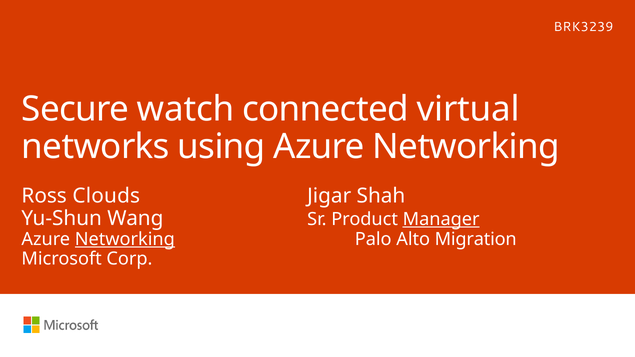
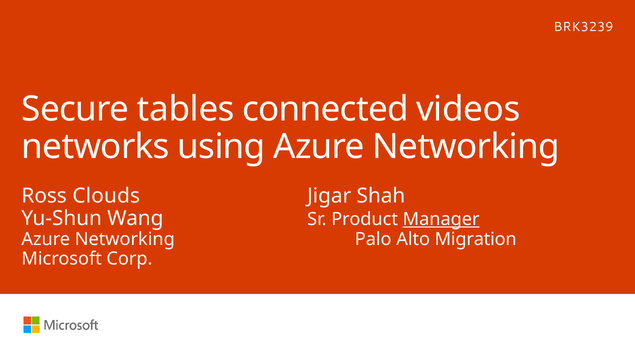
watch: watch -> tables
virtual: virtual -> videos
Networking at (125, 239) underline: present -> none
